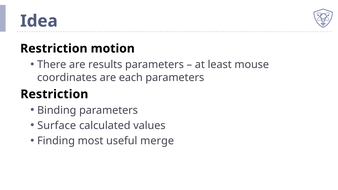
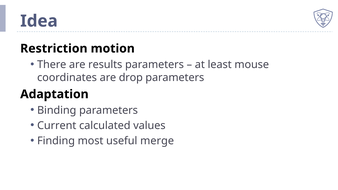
each: each -> drop
Restriction at (54, 94): Restriction -> Adaptation
Surface: Surface -> Current
